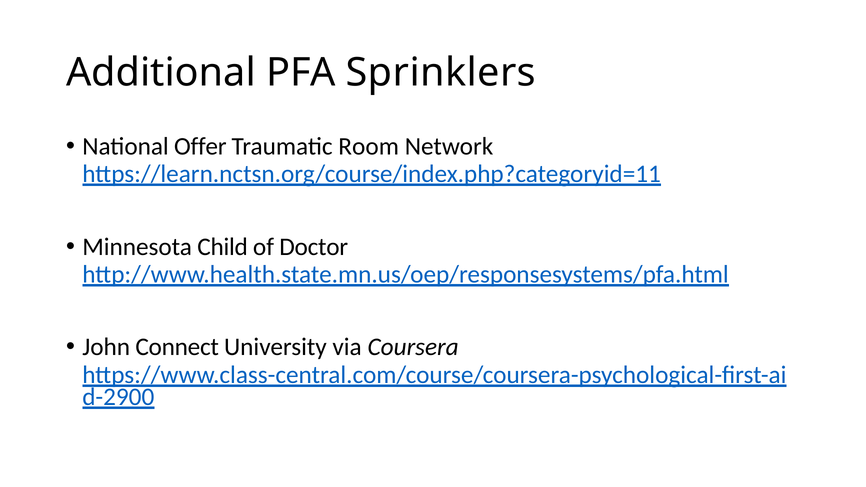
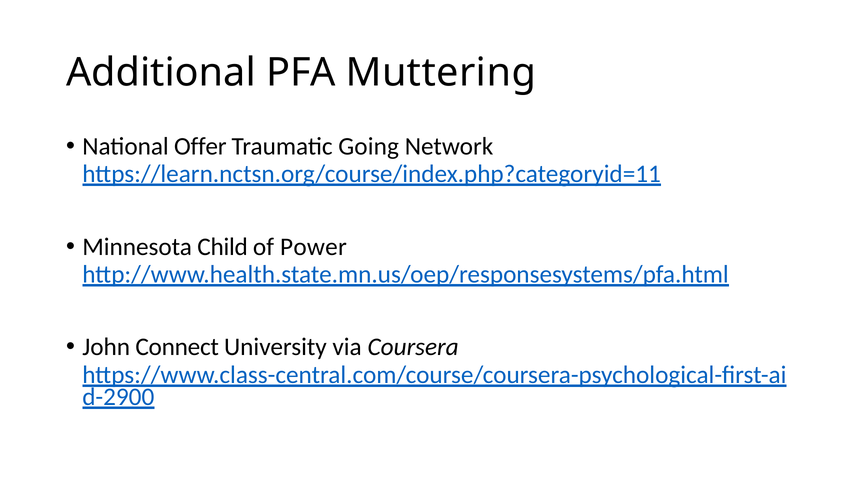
Sprinklers: Sprinklers -> Muttering
Room: Room -> Going
Doctor: Doctor -> Power
